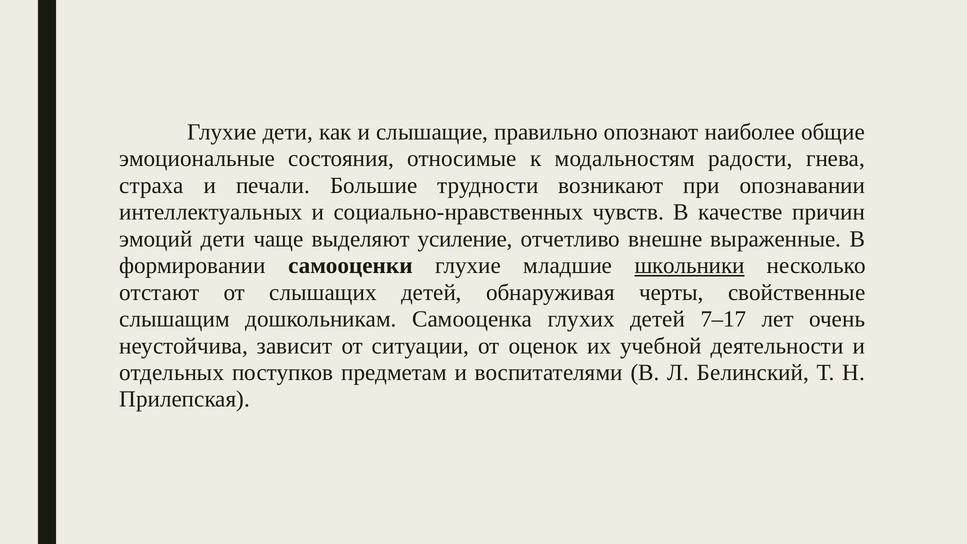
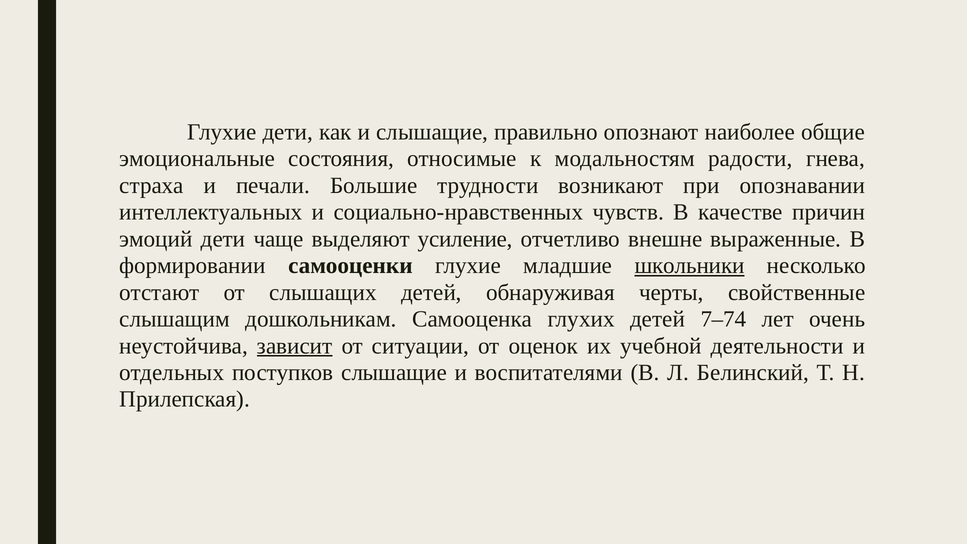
7–17: 7–17 -> 7–74
зависит underline: none -> present
поступков предметам: предметам -> слышащие
